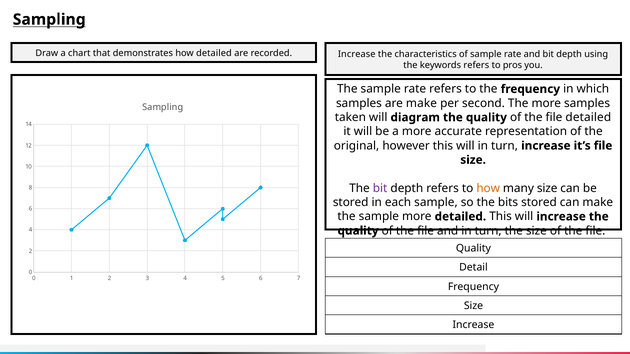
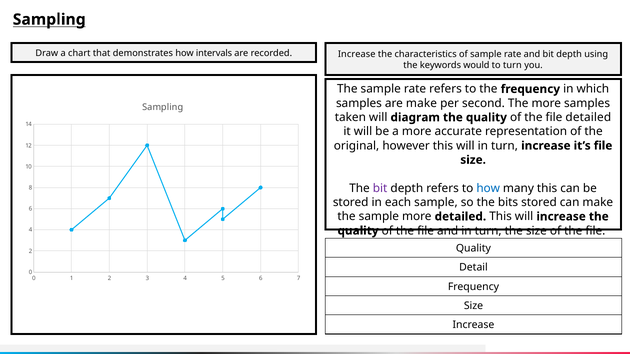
how detailed: detailed -> intervals
keywords refers: refers -> would
to pros: pros -> turn
how at (488, 188) colour: orange -> blue
many size: size -> this
